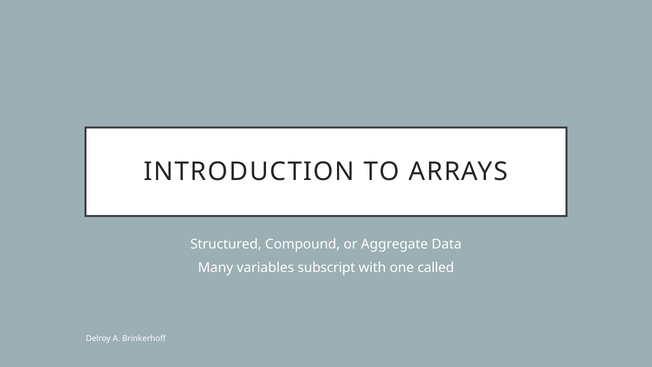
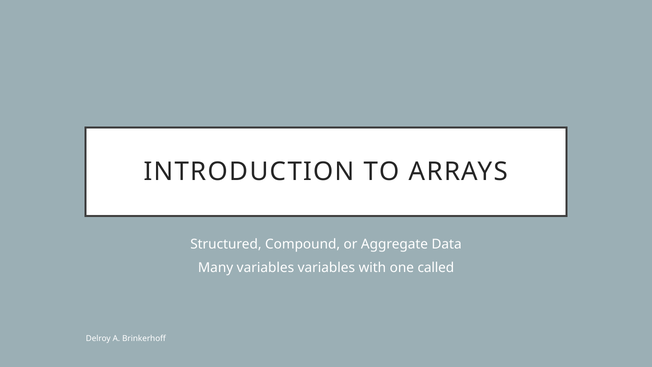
variables subscript: subscript -> variables
